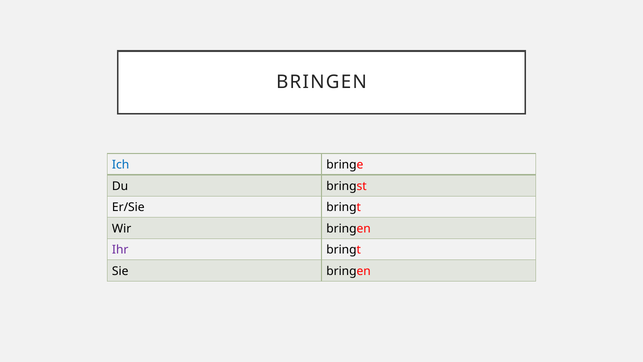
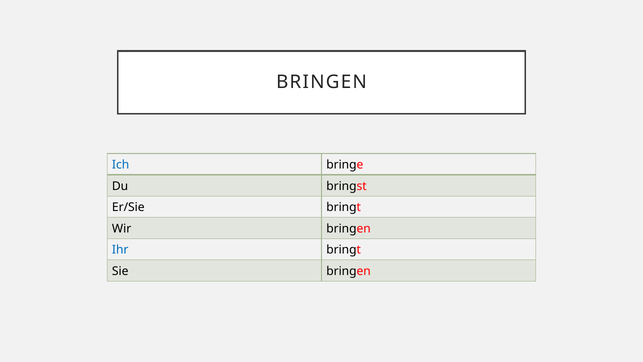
Ihr colour: purple -> blue
